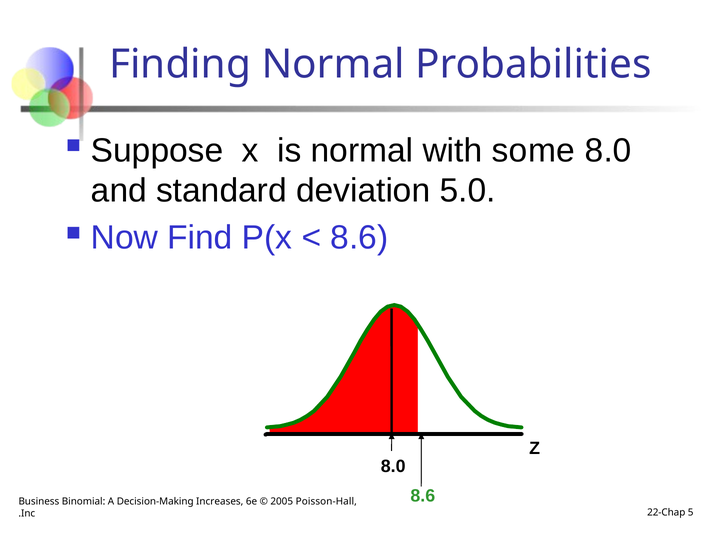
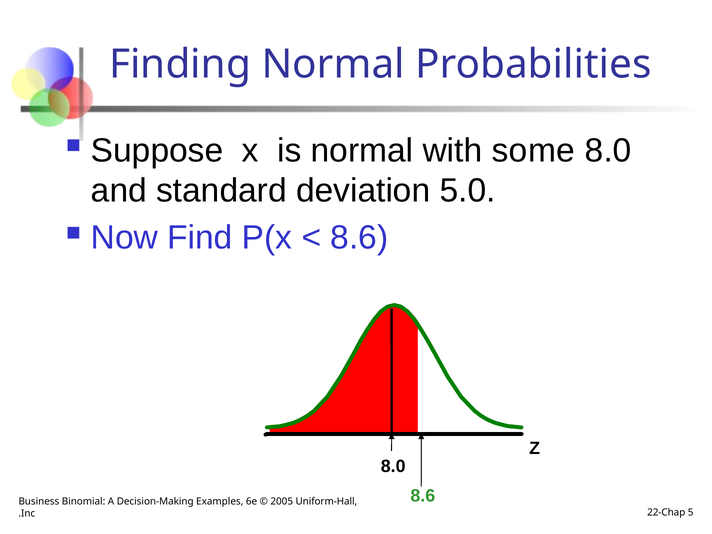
Increases: Increases -> Examples
Poisson-Hall: Poisson-Hall -> Uniform-Hall
